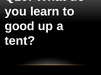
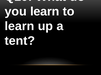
good at (19, 26): good -> learn
